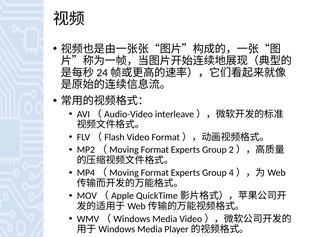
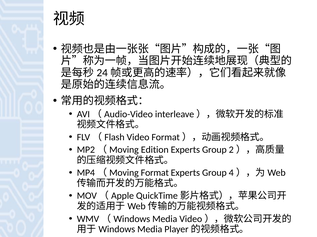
MP2（Moving Format: Format -> Edition
